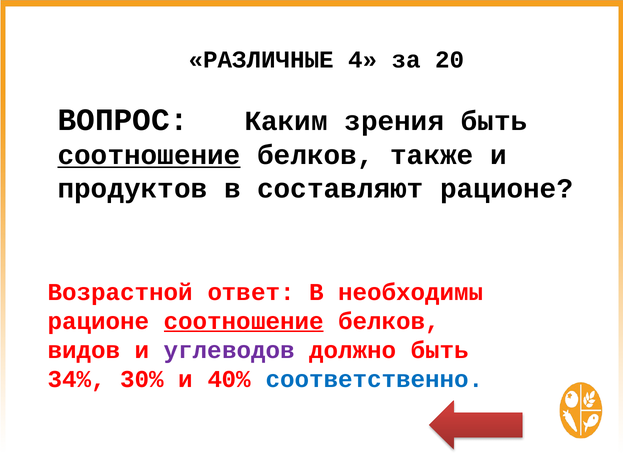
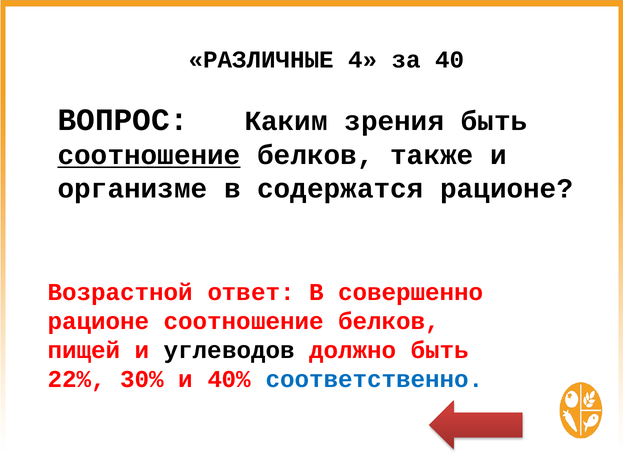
20: 20 -> 40
продуктов: продуктов -> организме
составляют: составляют -> содержатся
необходимы: необходимы -> совершенно
соотношение at (244, 321) underline: present -> none
видов: видов -> пищей
углеводов colour: purple -> black
34%: 34% -> 22%
